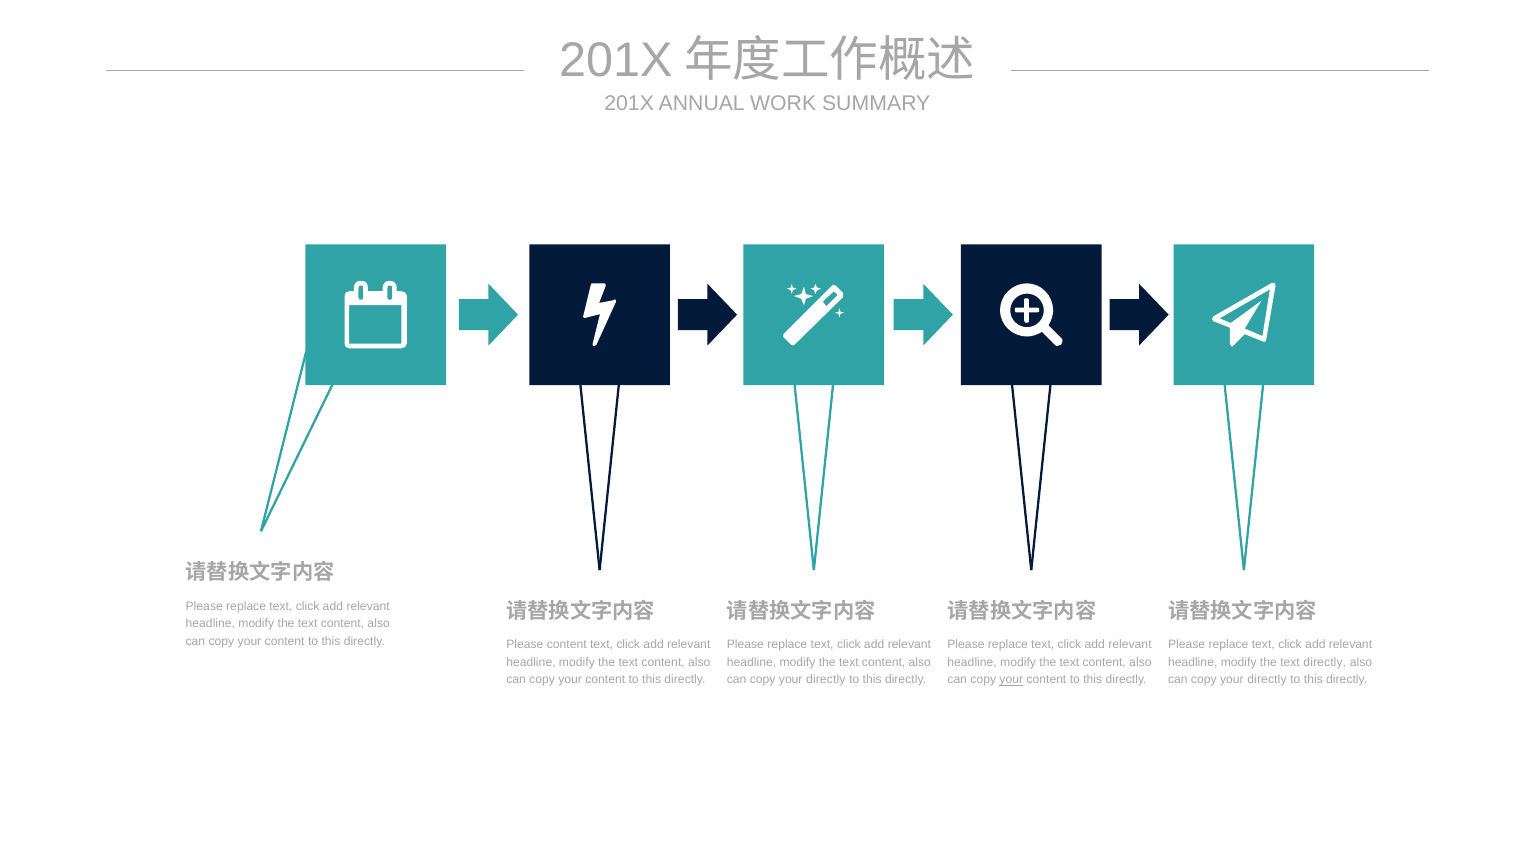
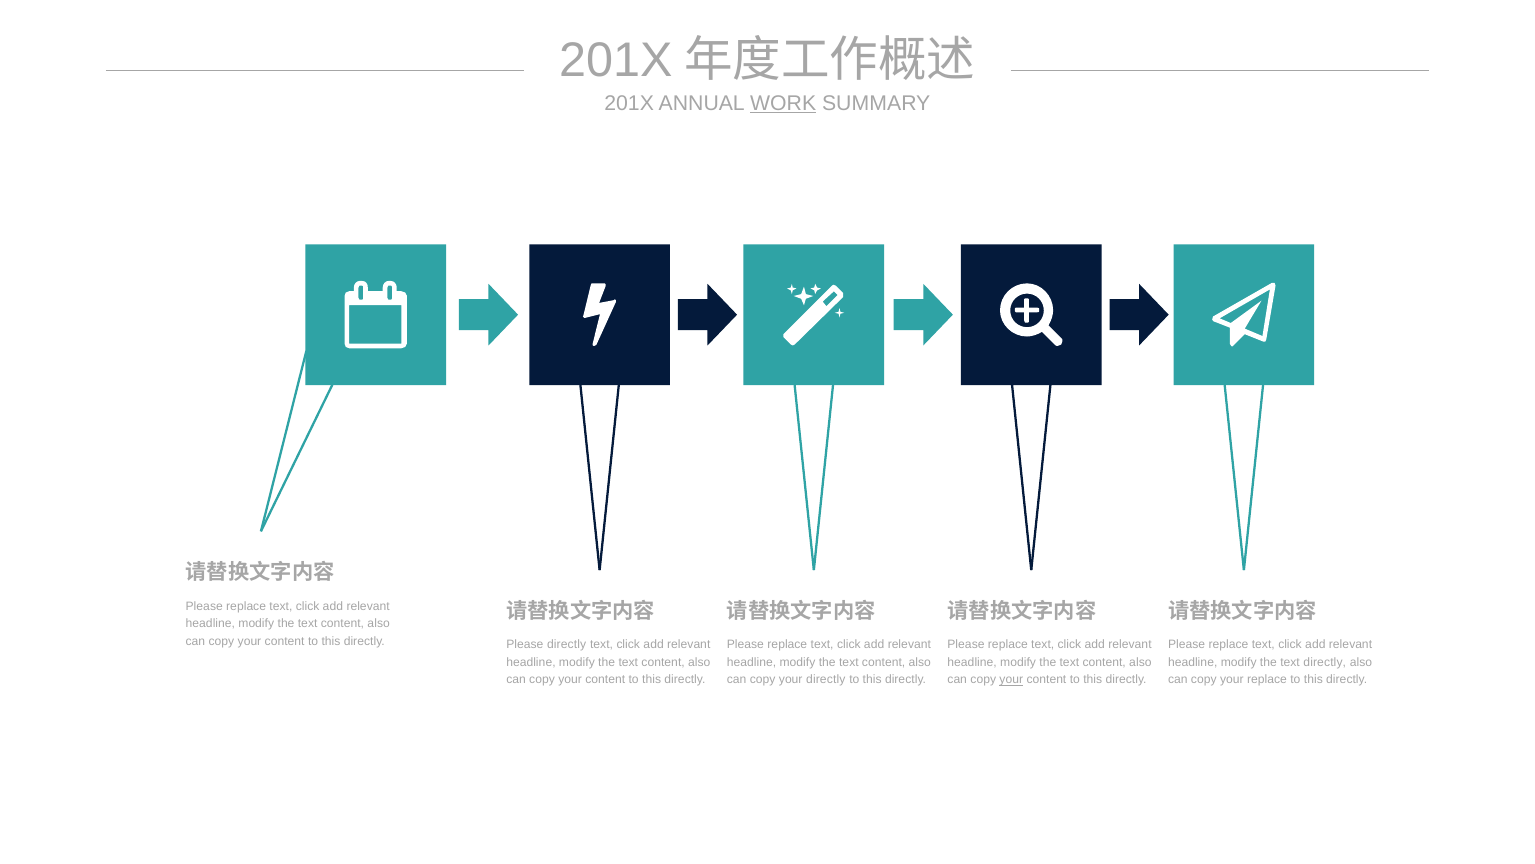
WORK underline: none -> present
Please content: content -> directly
directly at (1267, 679): directly -> replace
